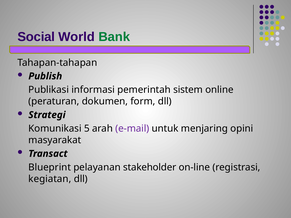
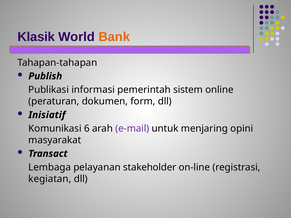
Social: Social -> Klasik
Bank colour: green -> orange
Strategi: Strategi -> Inisiatif
5: 5 -> 6
Blueprint: Blueprint -> Lembaga
